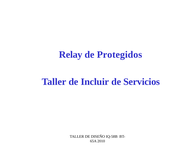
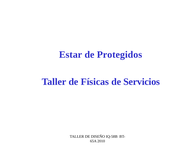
Relay: Relay -> Estar
Incluir: Incluir -> Físicas
